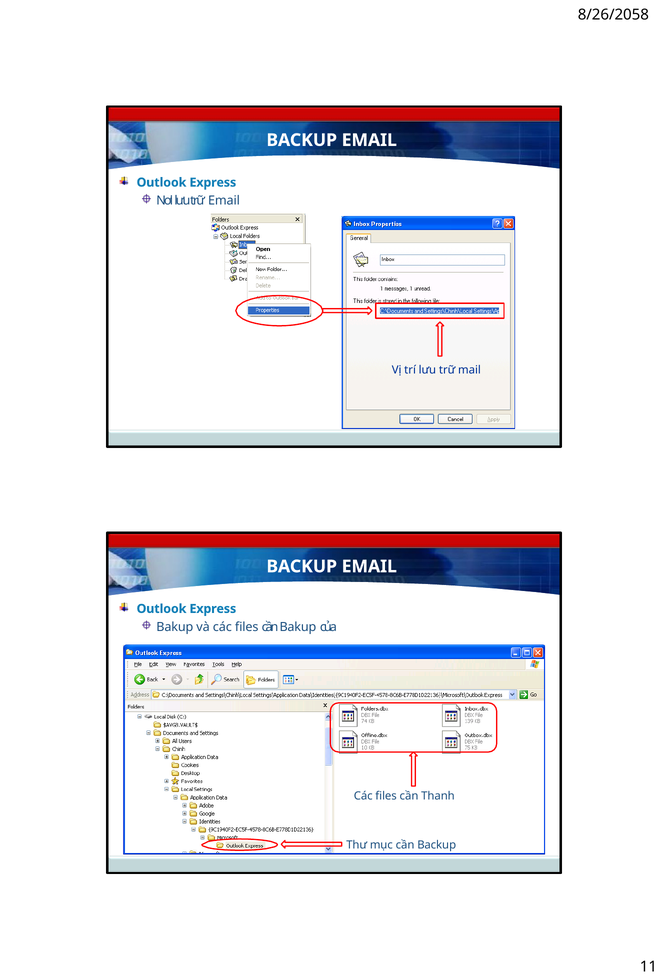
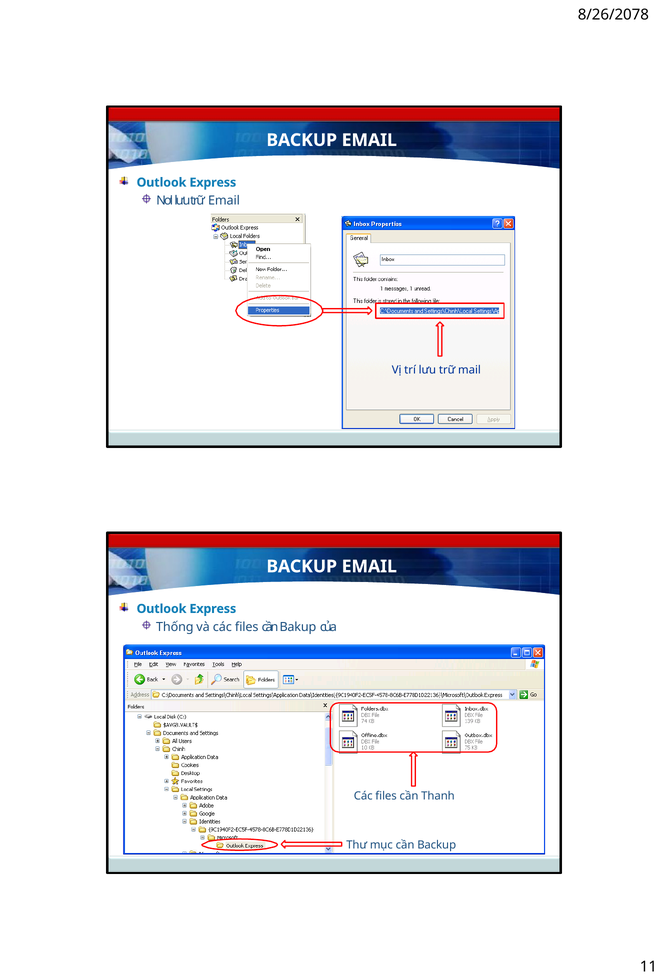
8/26/2058: 8/26/2058 -> 8/26/2078
Bakup at (175, 627): Bakup -> Thống
